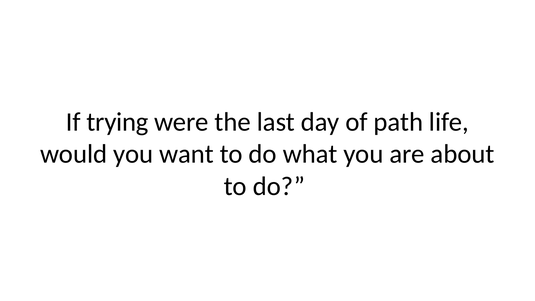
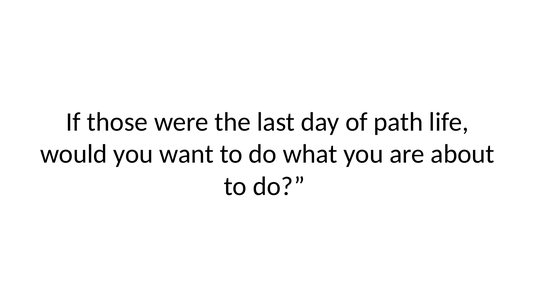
trying: trying -> those
